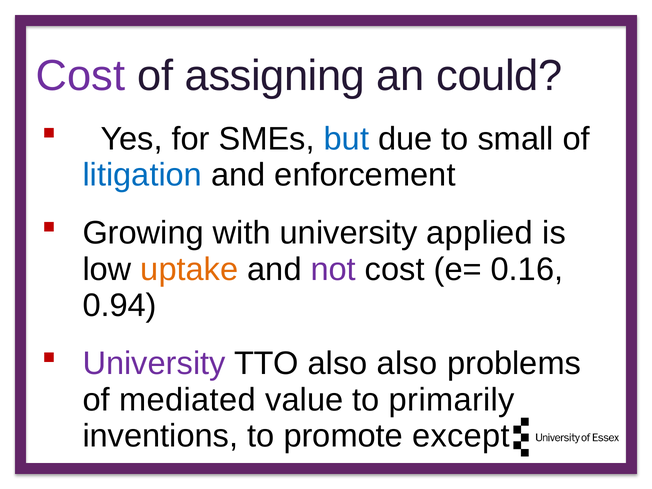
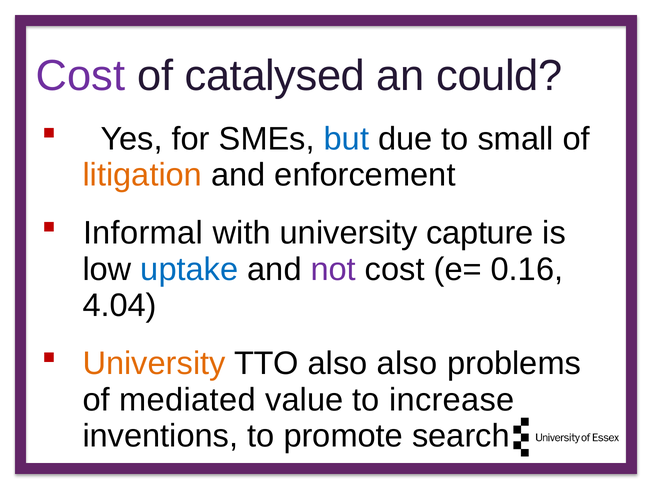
assigning: assigning -> catalysed
litigation colour: blue -> orange
Growing: Growing -> Informal
applied: applied -> capture
uptake colour: orange -> blue
0.94: 0.94 -> 4.04
University at (154, 364) colour: purple -> orange
primarily: primarily -> increase
except: except -> search
